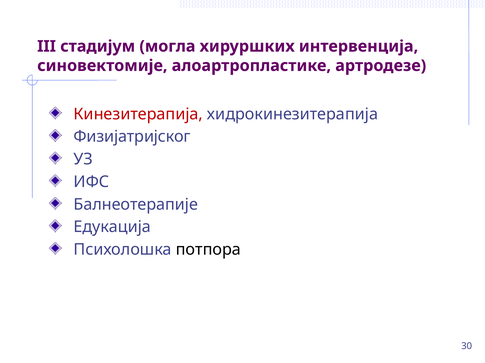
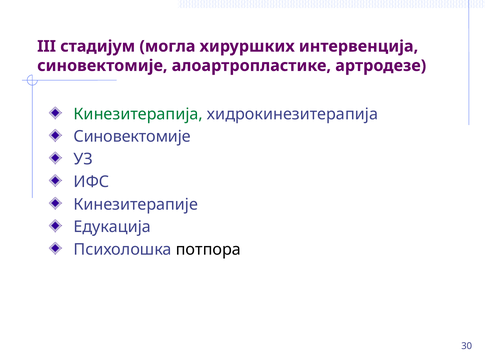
Кинезитерапија colour: red -> green
Физијатријског at (132, 137): Физијатријског -> Синовектомије
Балнеотерапије: Балнеотерапије -> Кинезитерапије
